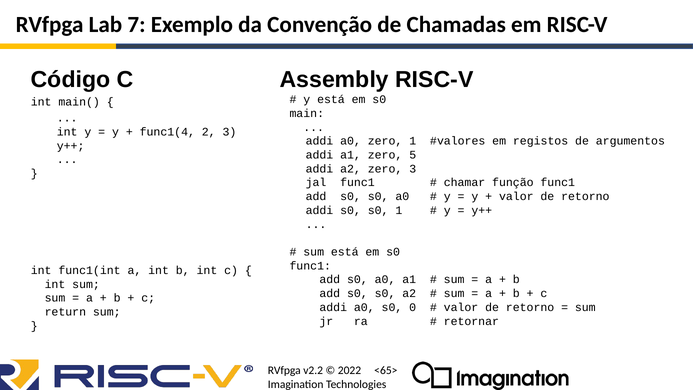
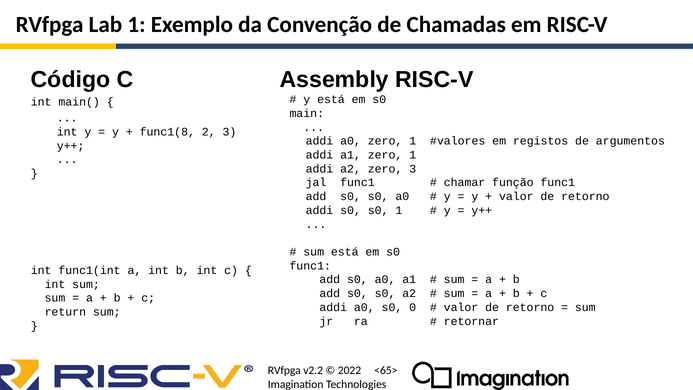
Lab 7: 7 -> 1
func1(4: func1(4 -> func1(8
a1 zero 5: 5 -> 1
